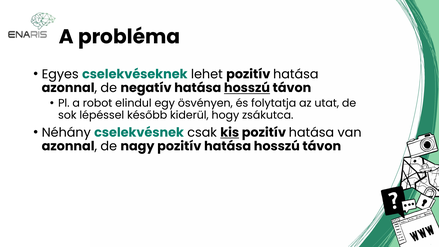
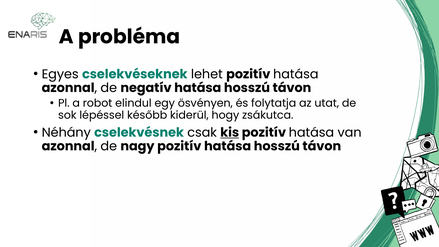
hosszú at (247, 88) underline: present -> none
